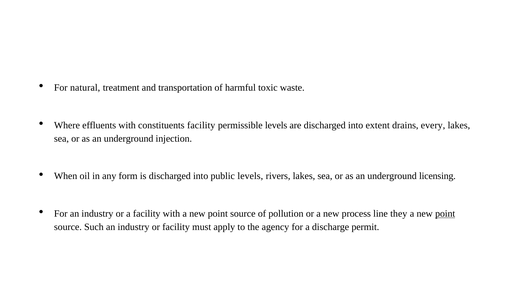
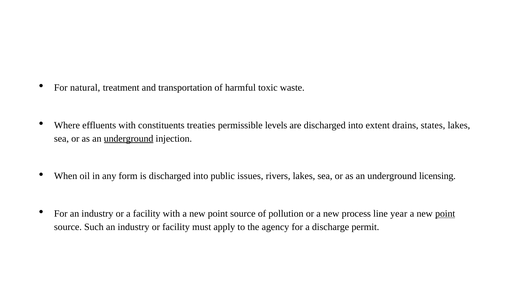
constituents facility: facility -> treaties
every: every -> states
underground at (129, 139) underline: none -> present
public levels: levels -> issues
they: they -> year
